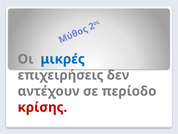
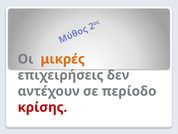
μικρές colour: blue -> orange
